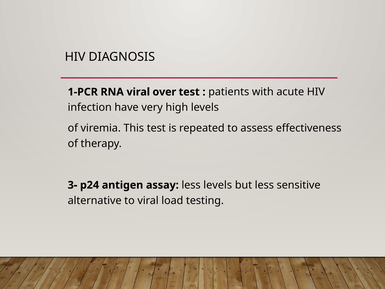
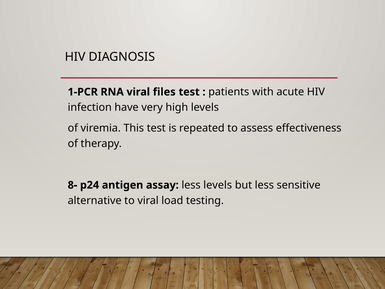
over: over -> files
3-: 3- -> 8-
